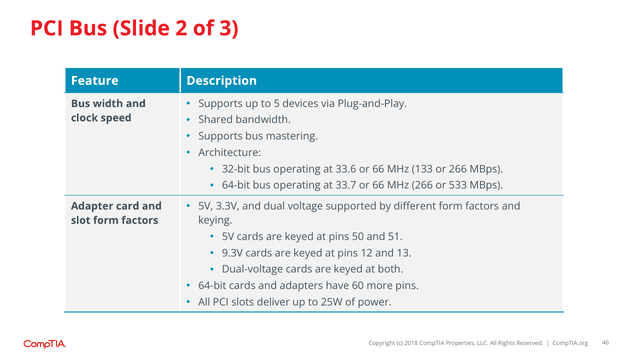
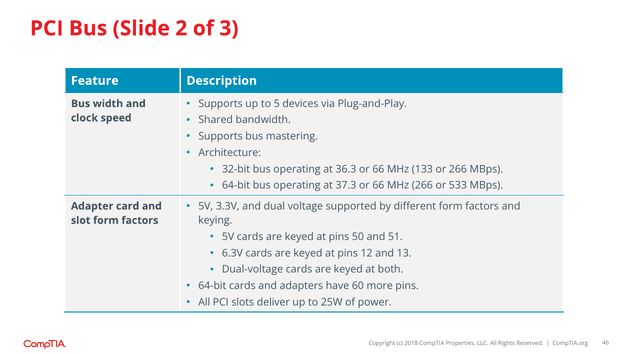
33.6: 33.6 -> 36.3
33.7: 33.7 -> 37.3
9.3V: 9.3V -> 6.3V
